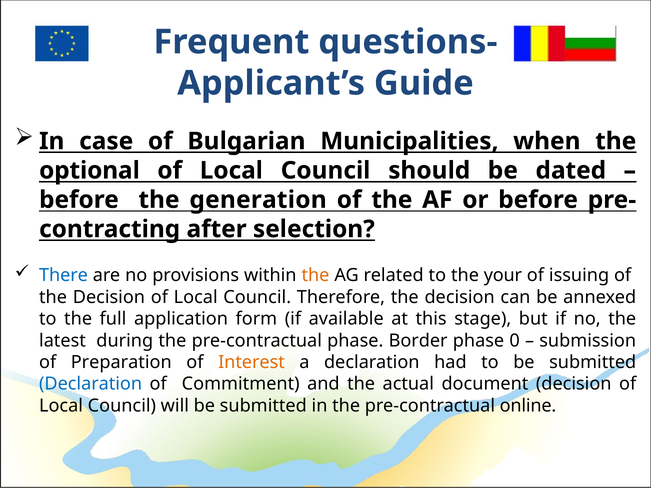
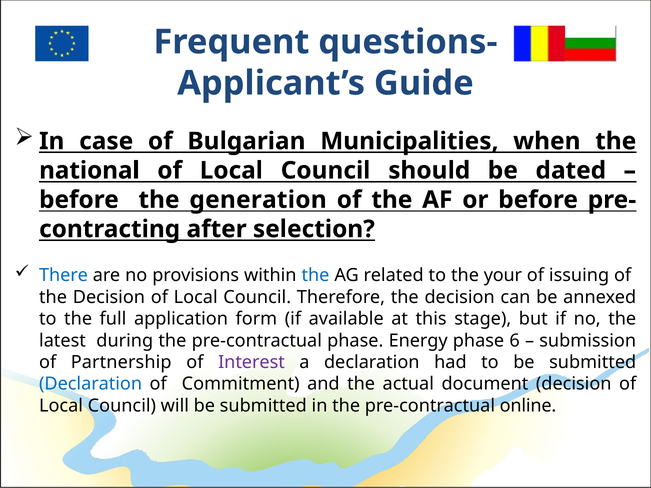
optional: optional -> national
the at (315, 276) colour: orange -> blue
Border: Border -> Energy
0: 0 -> 6
Preparation: Preparation -> Partnership
Interest colour: orange -> purple
